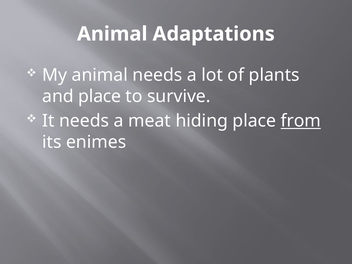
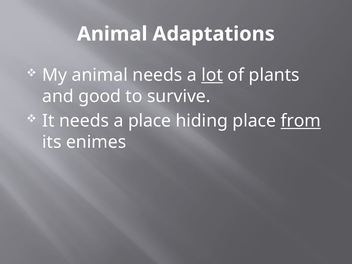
lot underline: none -> present
and place: place -> good
a meat: meat -> place
